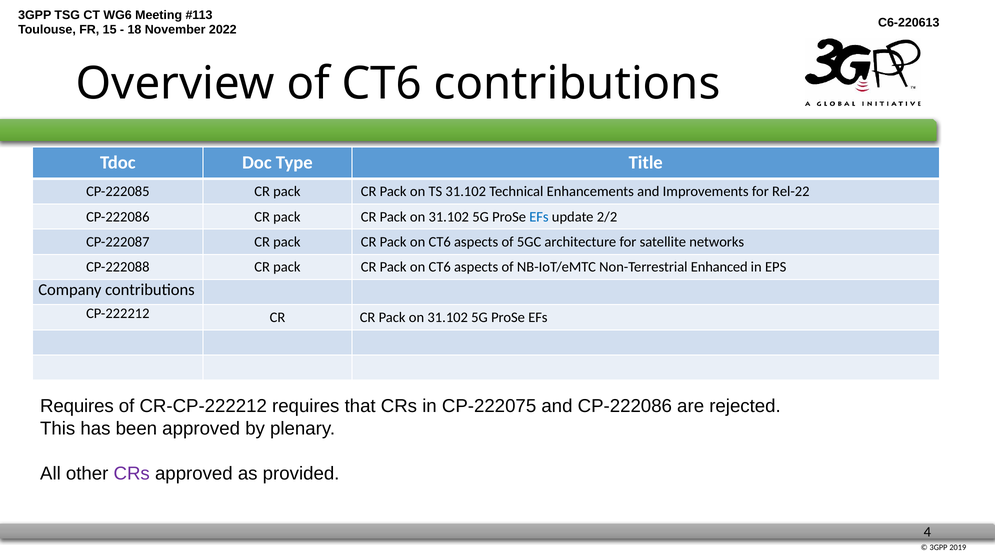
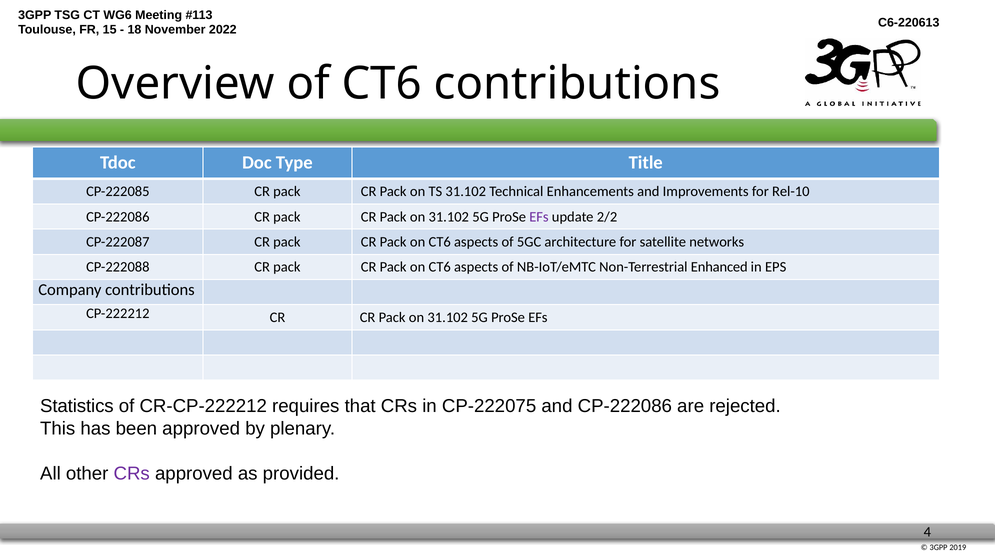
Rel-22: Rel-22 -> Rel-10
EFs at (539, 217) colour: blue -> purple
Requires at (77, 406): Requires -> Statistics
